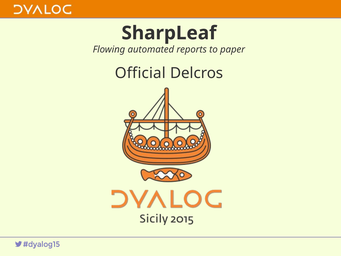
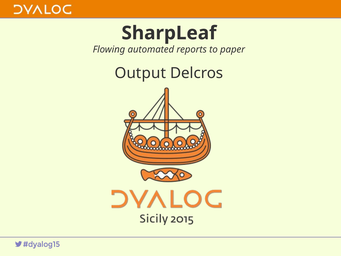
Official: Official -> Output
